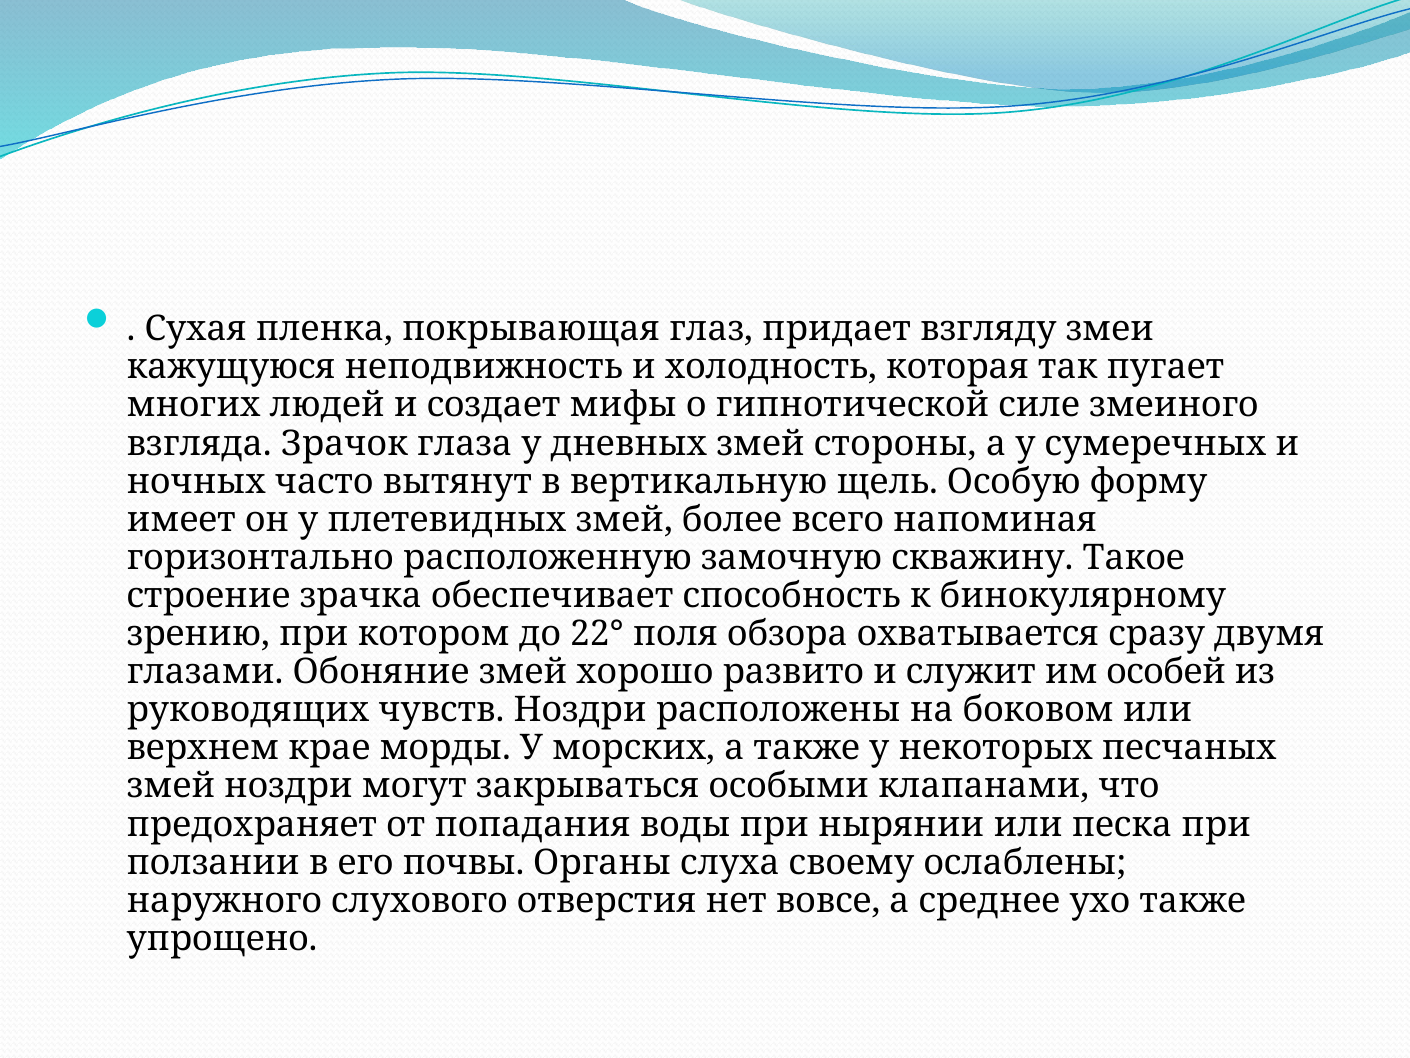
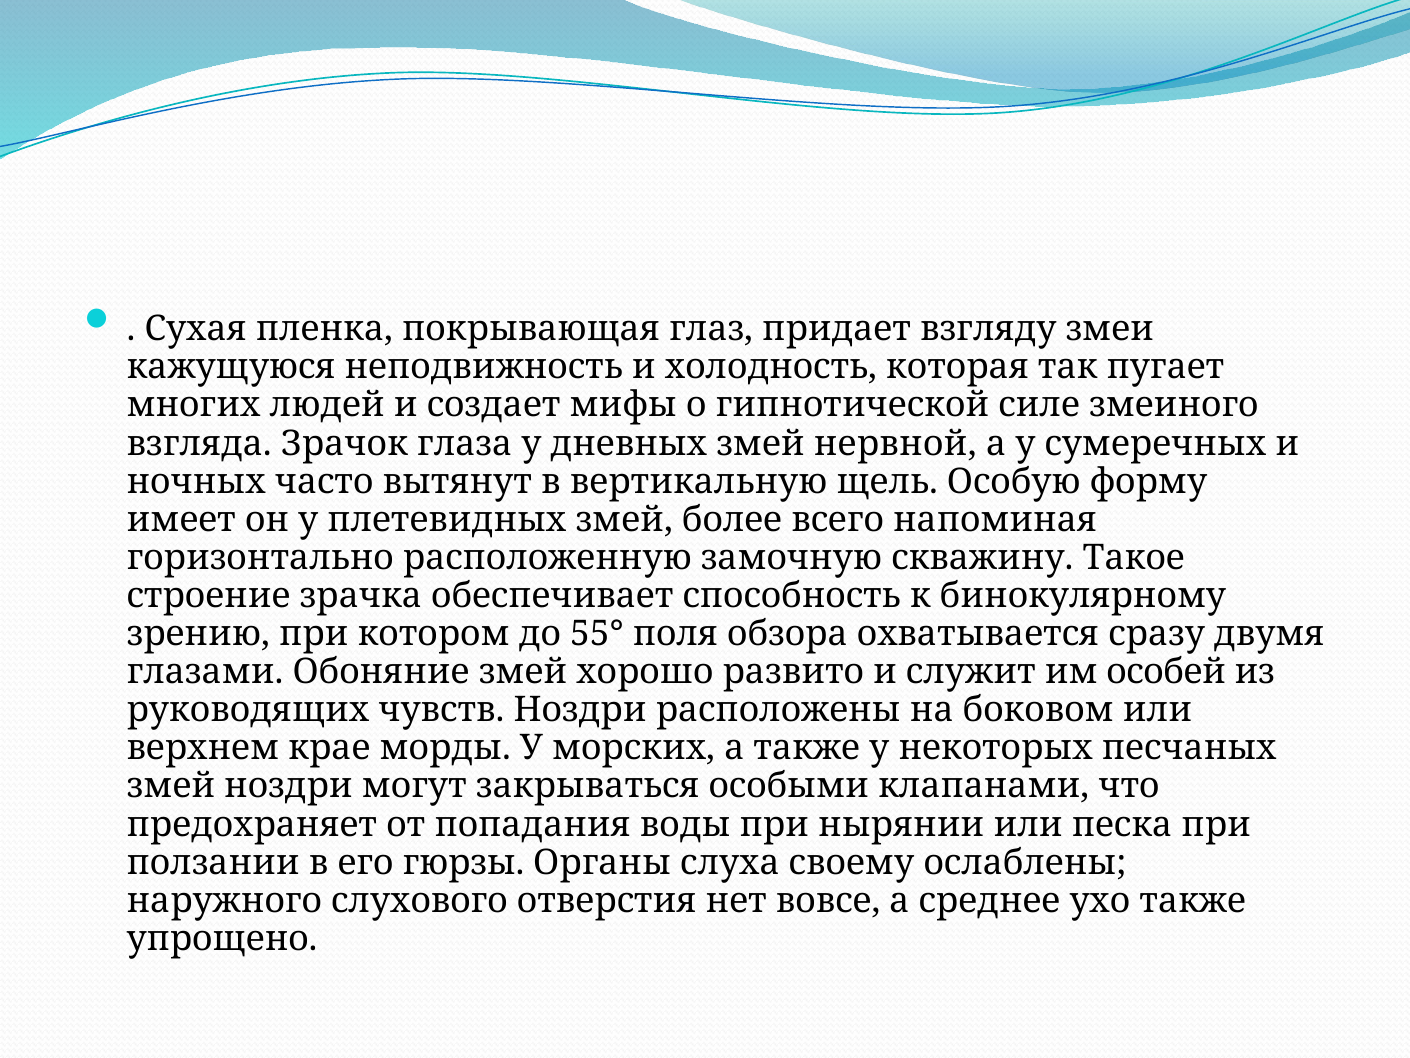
стороны: стороны -> нервной
22°: 22° -> 55°
почвы: почвы -> гюрзы
